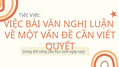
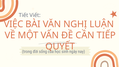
CẦN VIẾT: VIẾT -> TIẾP
